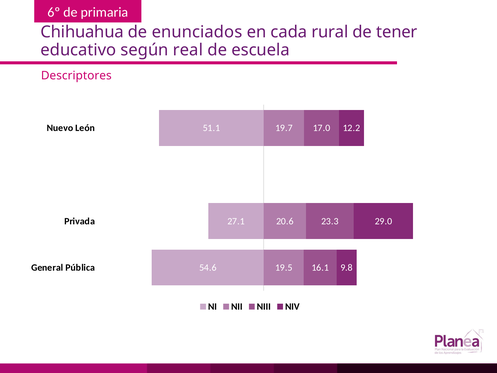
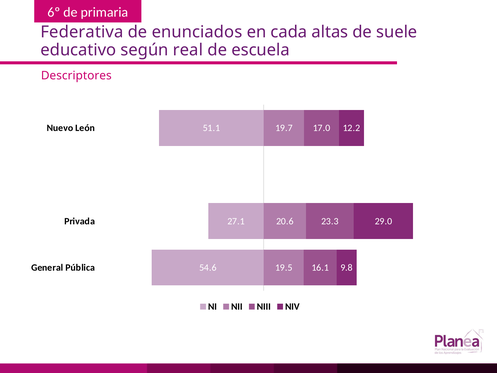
Chihuahua: Chihuahua -> Federativa
rural: rural -> altas
tener: tener -> suele
